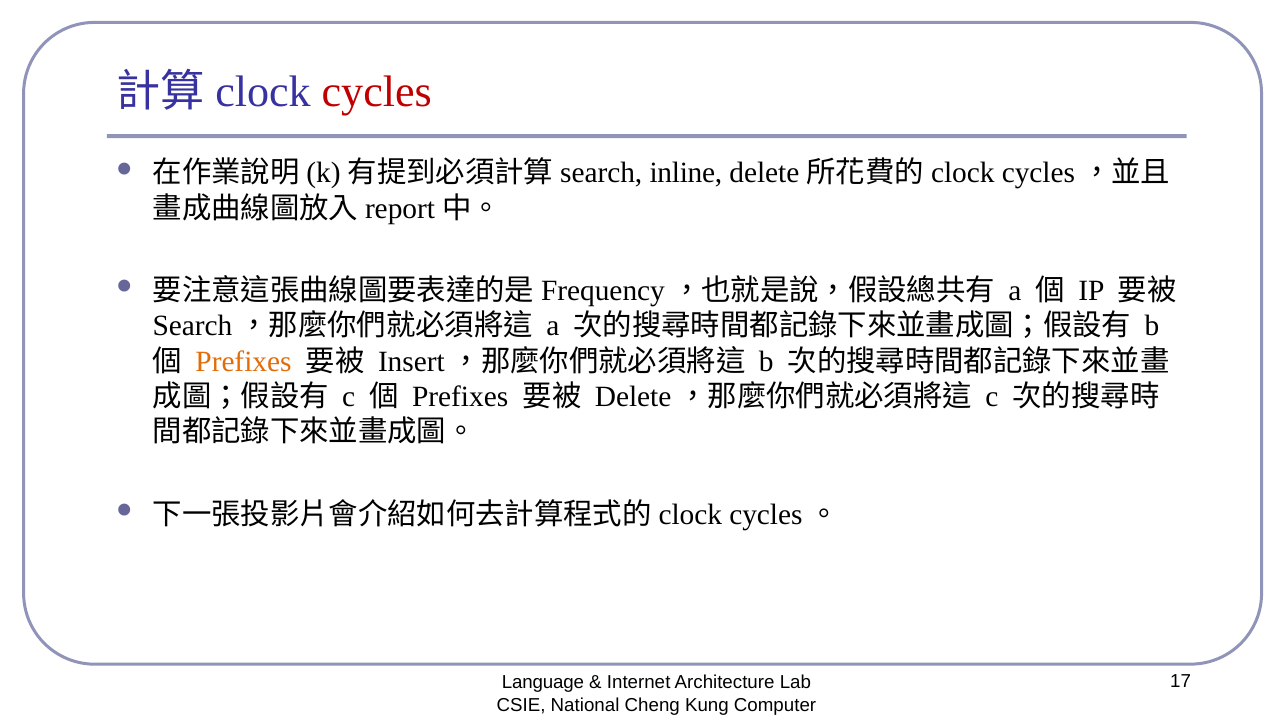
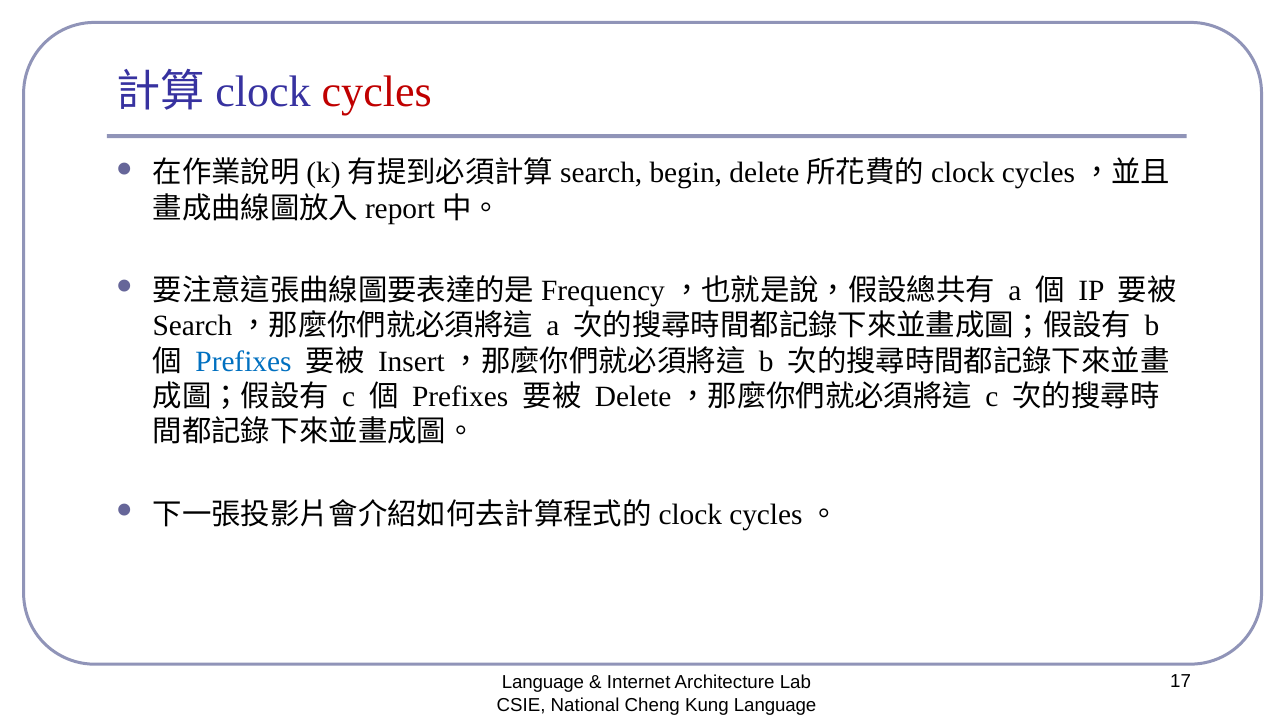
inline: inline -> begin
Prefixes at (243, 361) colour: orange -> blue
Kung Computer: Computer -> Language
